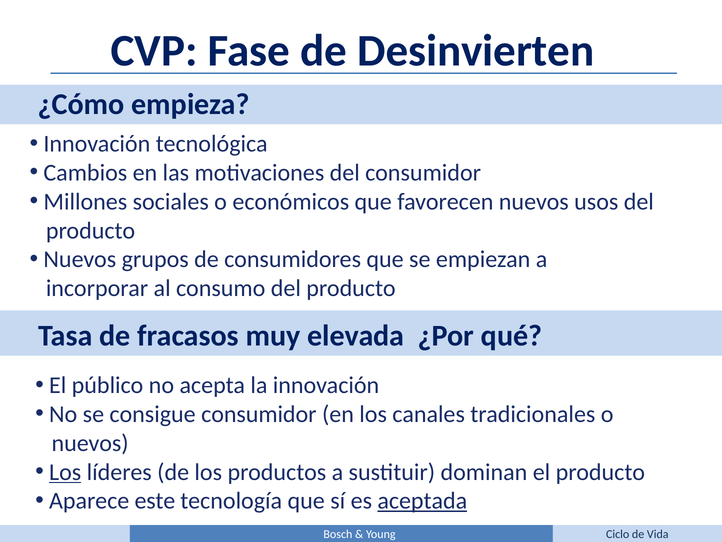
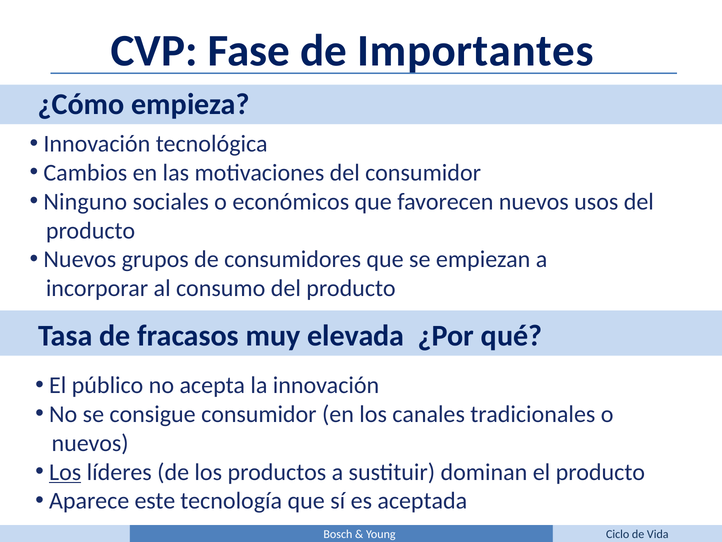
Desinvierten: Desinvierten -> Importantes
Millones: Millones -> Ninguno
aceptada underline: present -> none
